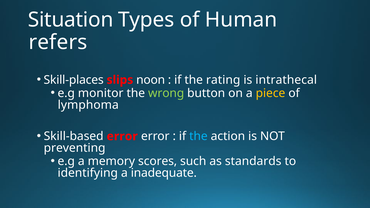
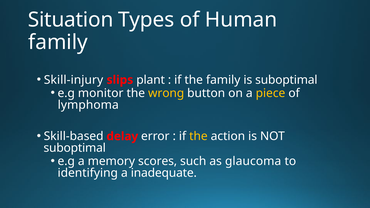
refers at (58, 42): refers -> family
Skill-places: Skill-places -> Skill-injury
noon: noon -> plant
the rating: rating -> family
is intrathecal: intrathecal -> suboptimal
wrong colour: light green -> yellow
Skill-based error: error -> delay
the at (198, 136) colour: light blue -> yellow
preventing at (75, 148): preventing -> suboptimal
standards: standards -> glaucoma
